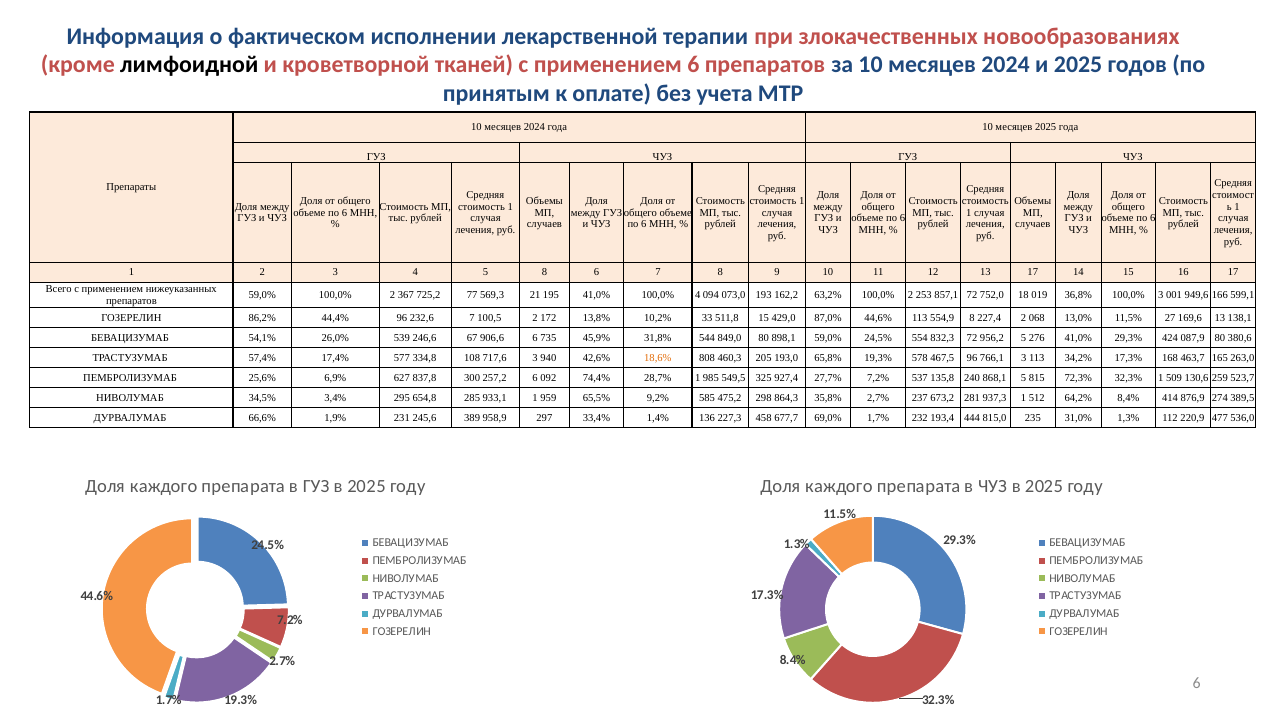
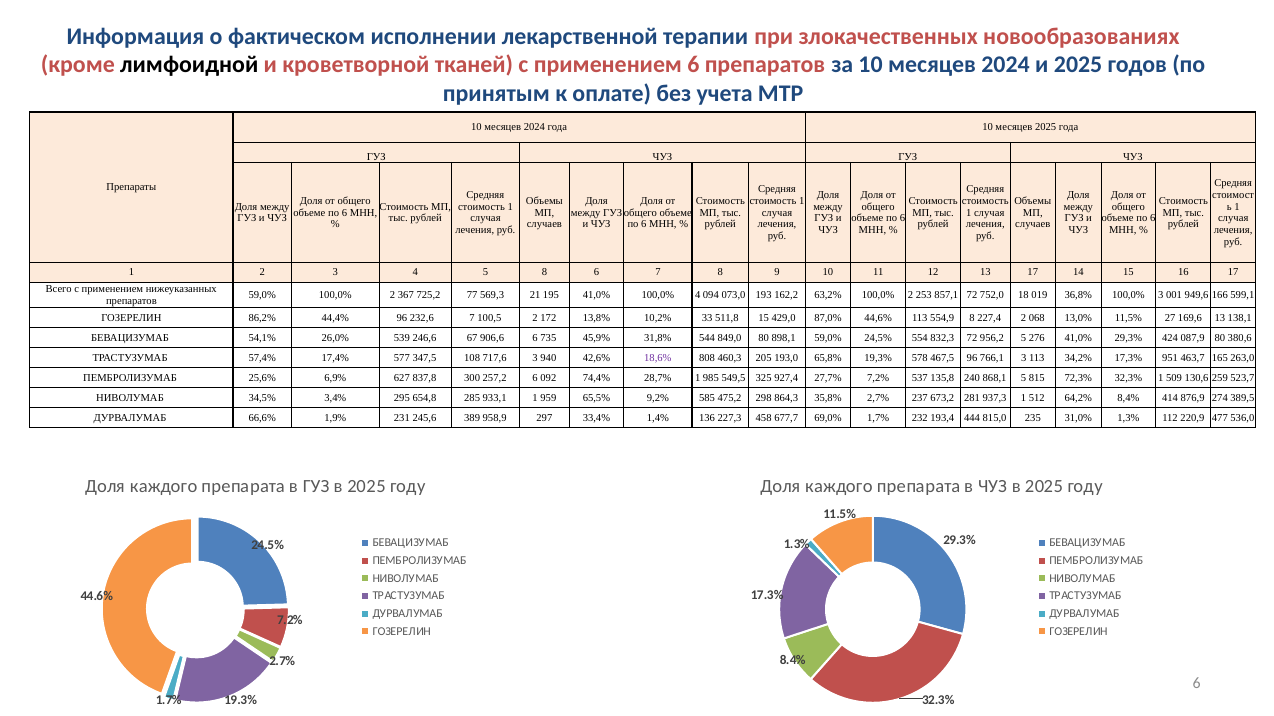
334,8: 334,8 -> 347,5
18,6% colour: orange -> purple
168: 168 -> 951
